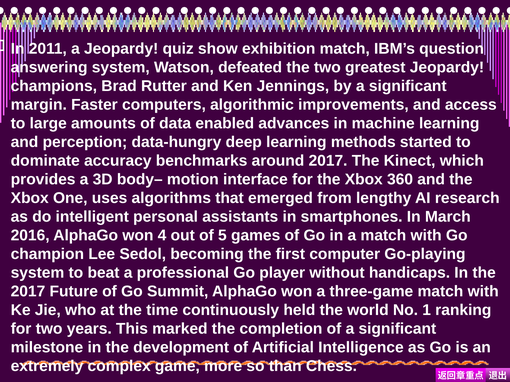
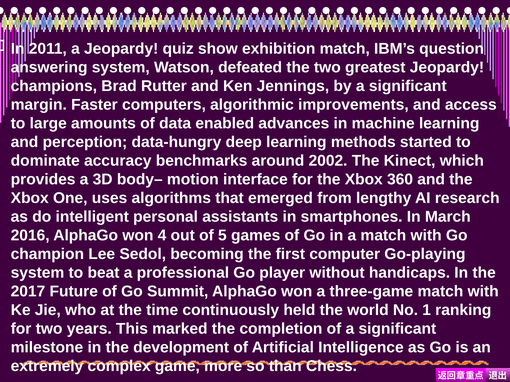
around 2017: 2017 -> 2002
